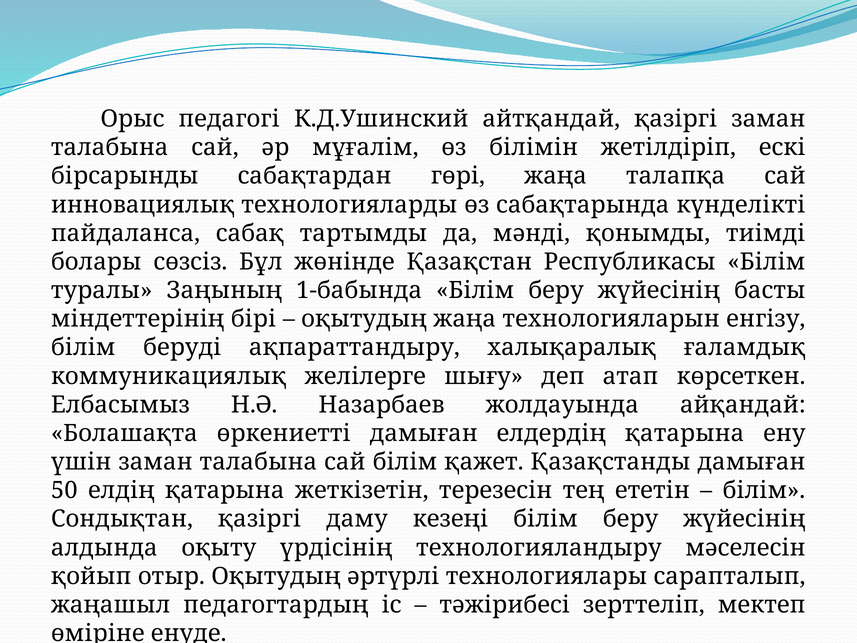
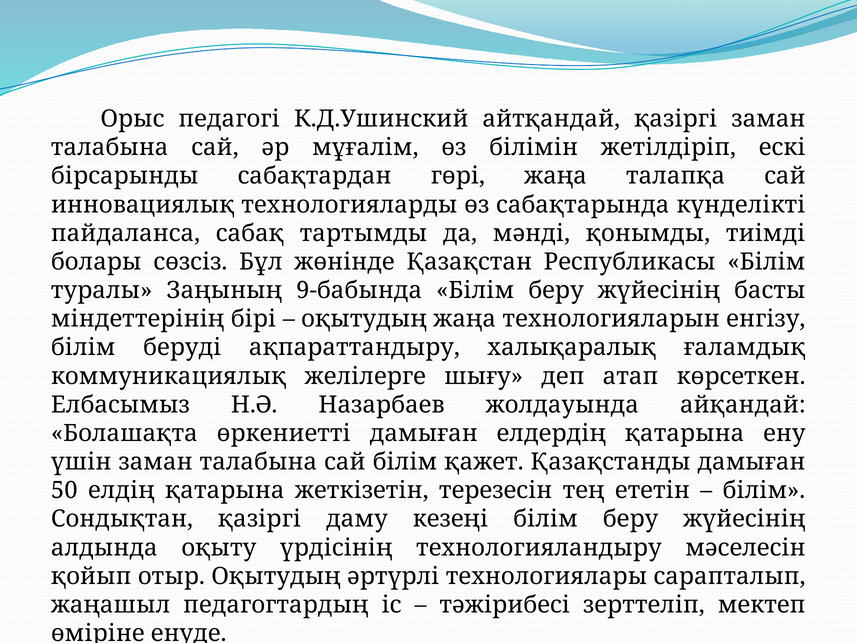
1-бабында: 1-бабында -> 9-бабында
